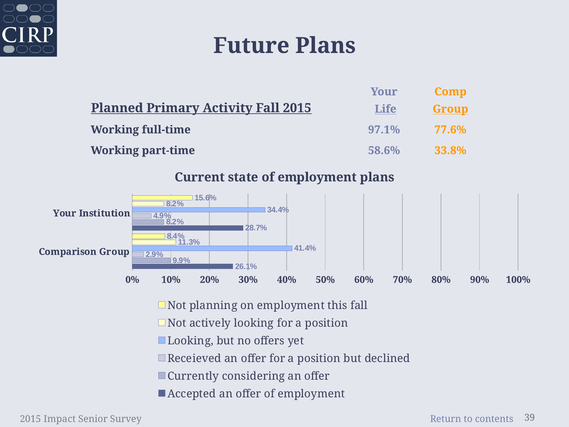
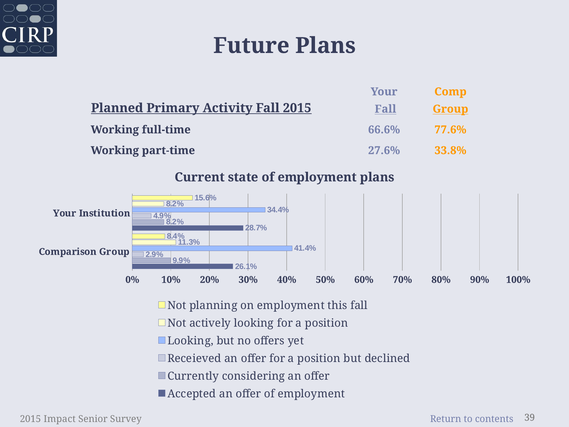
Life at (386, 109): Life -> Fall
97.1%: 97.1% -> 66.6%
58.6%: 58.6% -> 27.6%
